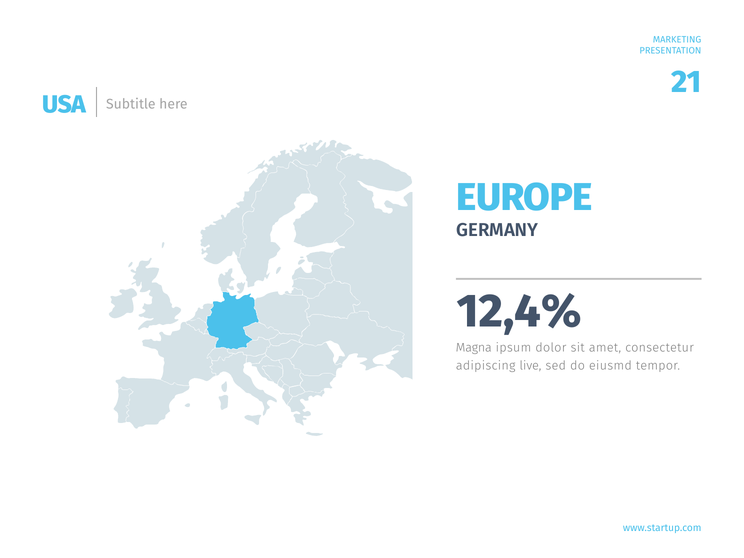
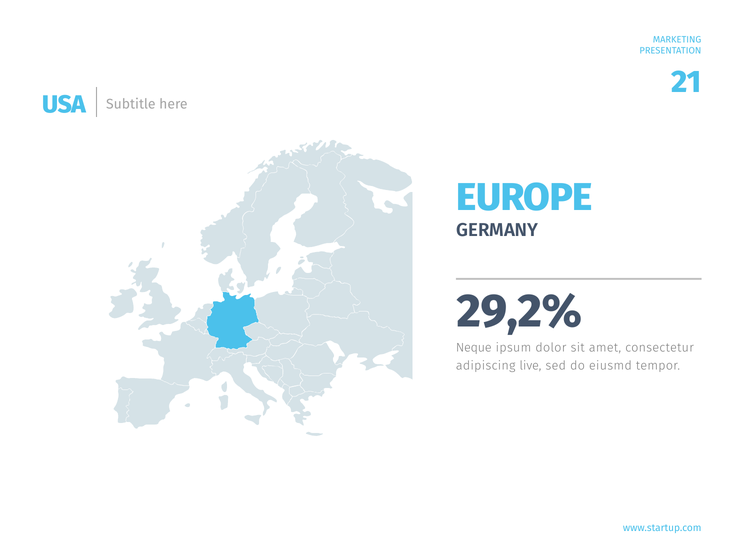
12,4%: 12,4% -> 29,2%
Magna: Magna -> Neque
